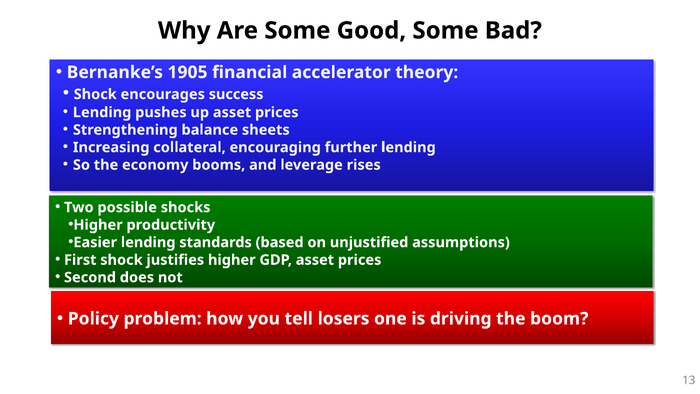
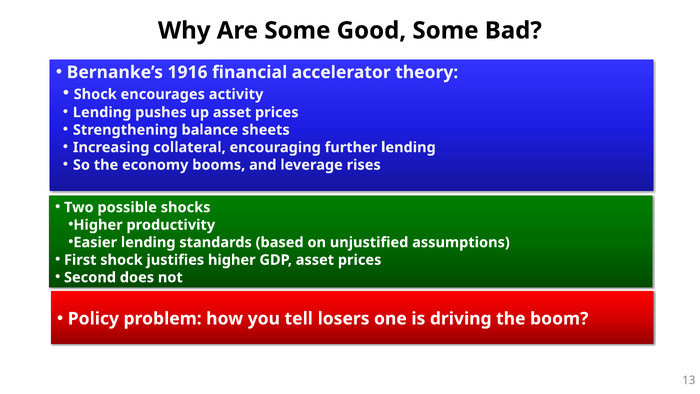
1905: 1905 -> 1916
success: success -> activity
